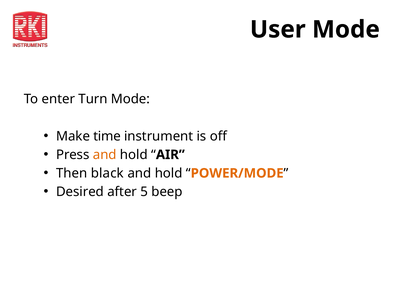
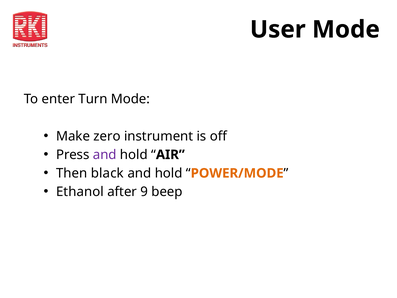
time: time -> zero
and at (105, 155) colour: orange -> purple
Desired: Desired -> Ethanol
5: 5 -> 9
